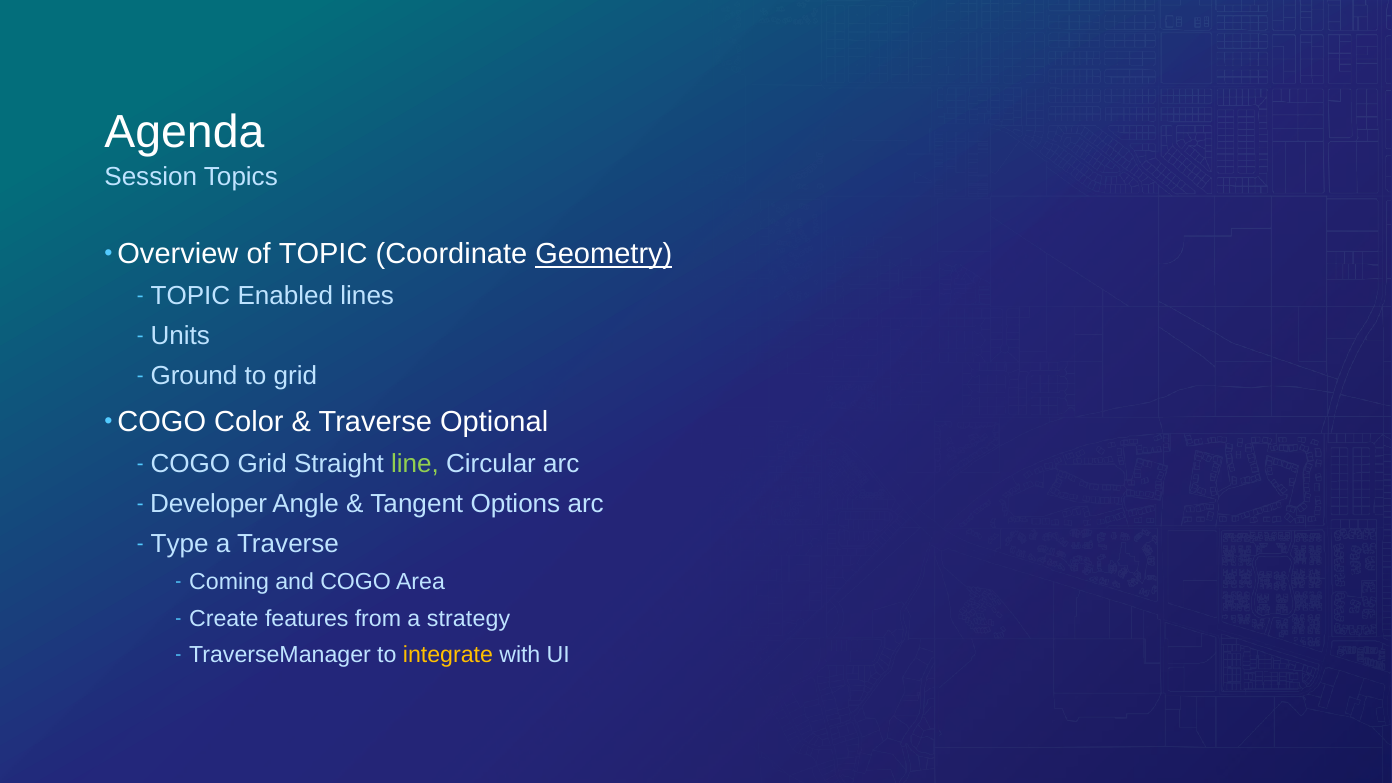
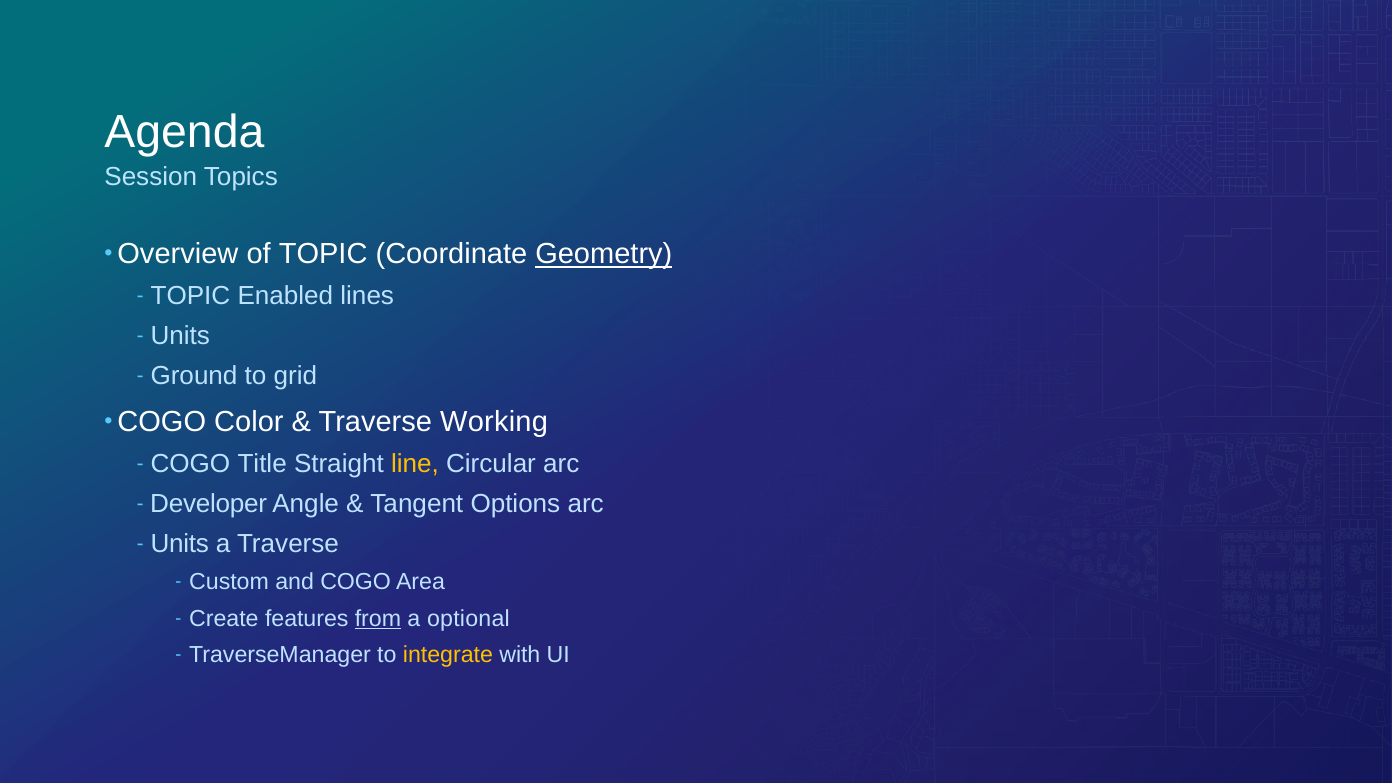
Optional: Optional -> Working
COGO Grid: Grid -> Title
line colour: light green -> yellow
Type at (180, 544): Type -> Units
Coming: Coming -> Custom
from underline: none -> present
strategy: strategy -> optional
